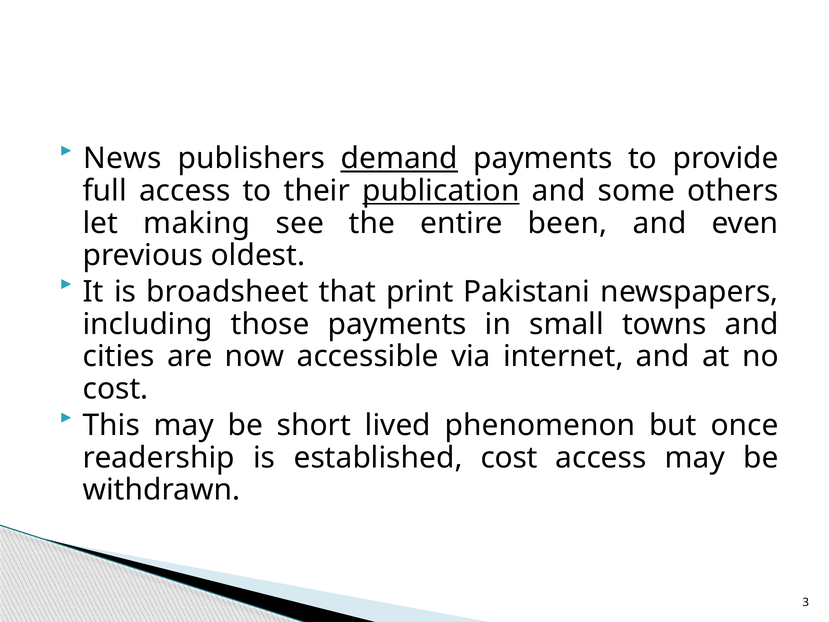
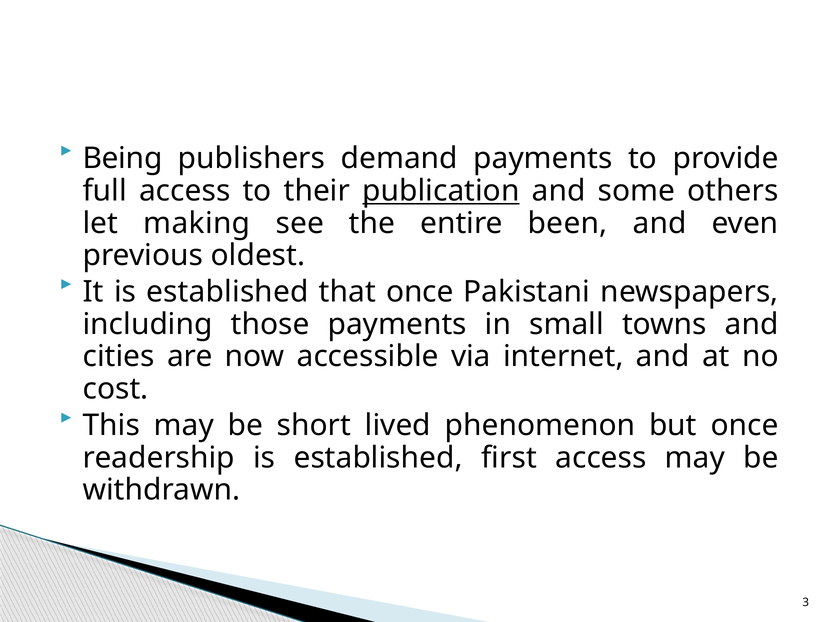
News: News -> Being
demand underline: present -> none
It is broadsheet: broadsheet -> established
that print: print -> once
established cost: cost -> first
